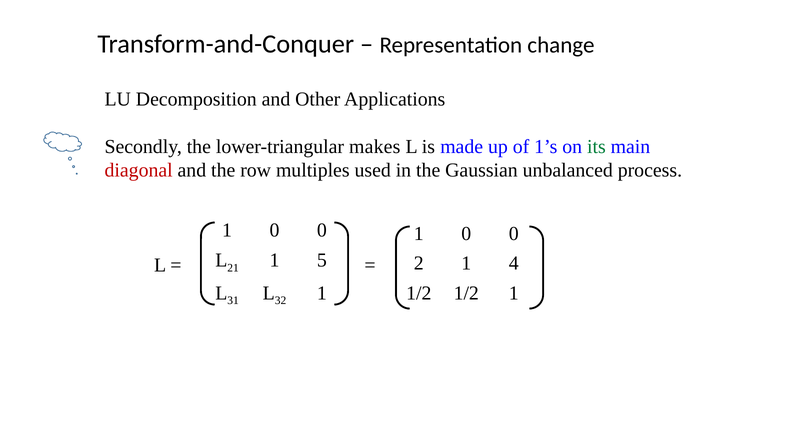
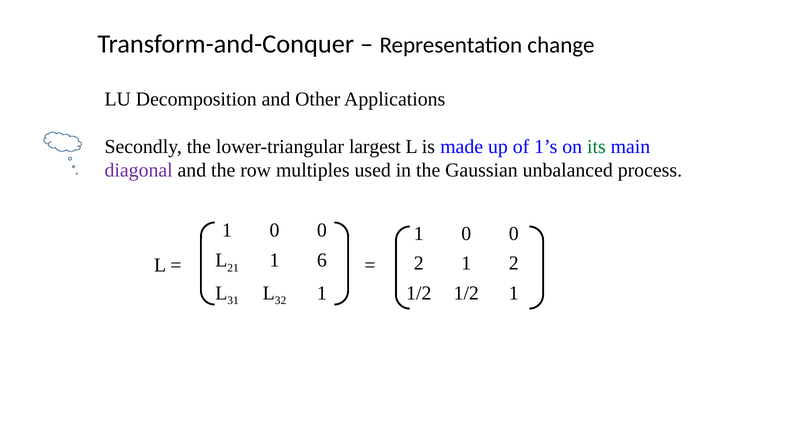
makes: makes -> largest
diagonal colour: red -> purple
5: 5 -> 6
1 4: 4 -> 2
